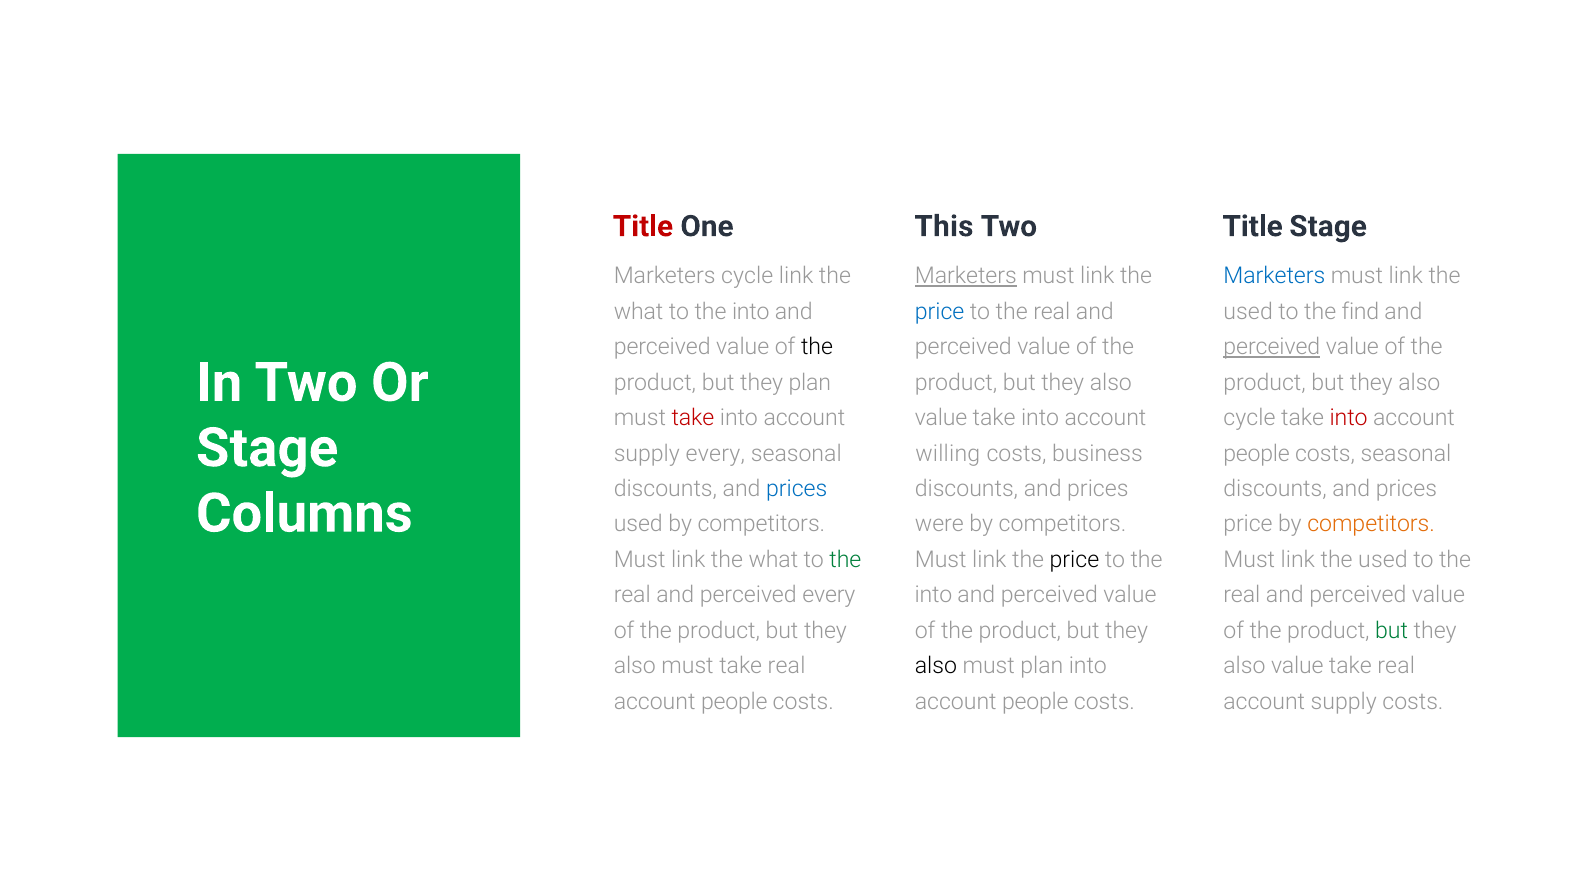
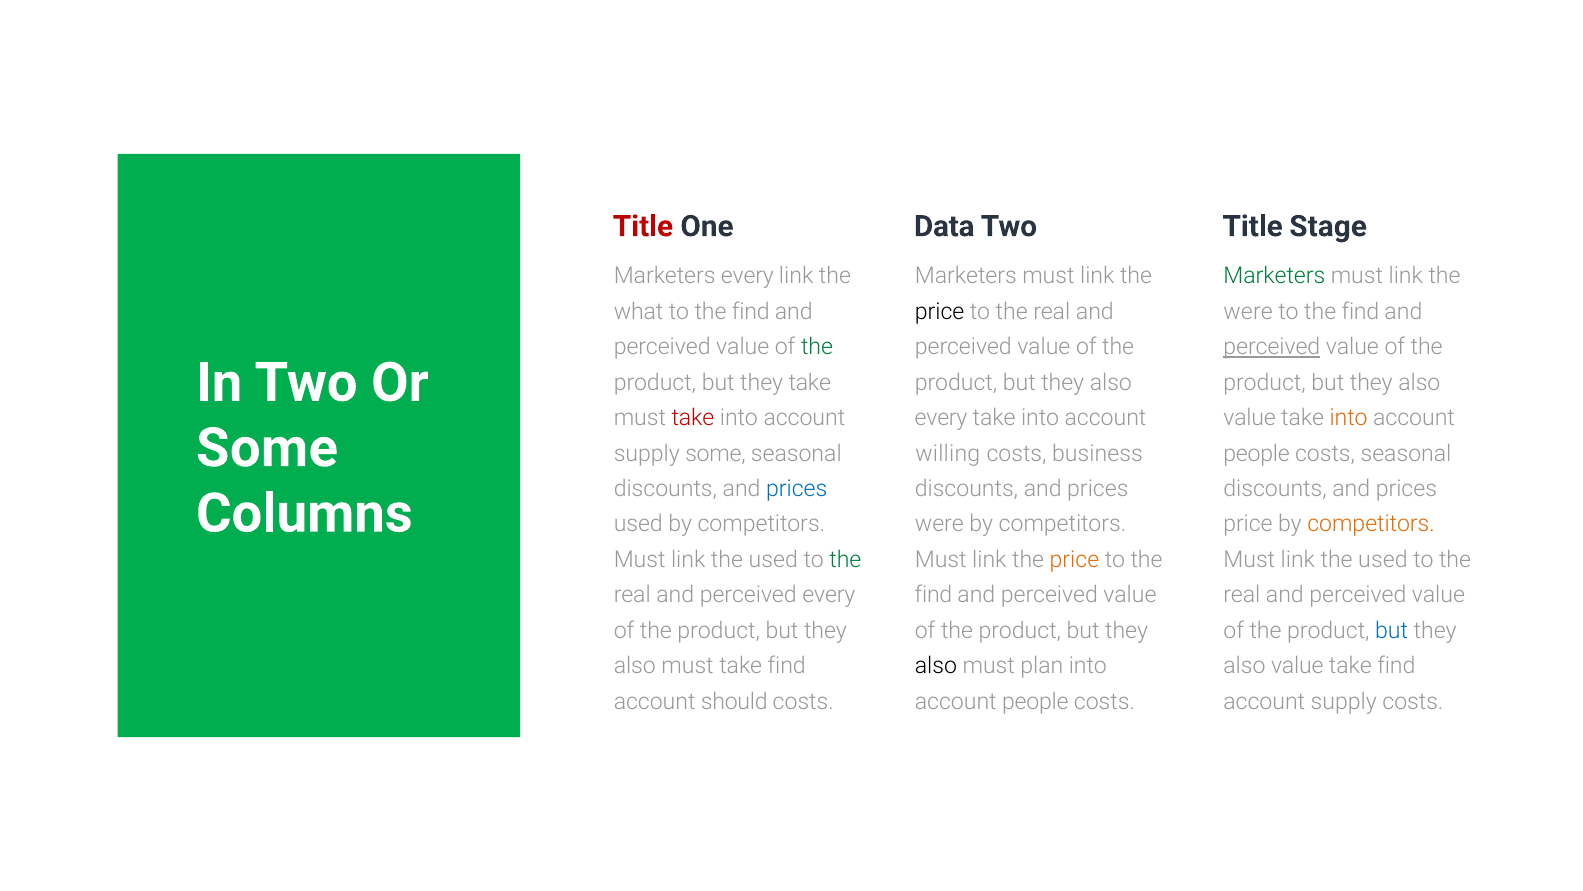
This: This -> Data
Marketers cycle: cycle -> every
Marketers at (966, 276) underline: present -> none
Marketers at (1274, 276) colour: blue -> green
into at (751, 311): into -> find
price at (940, 311) colour: blue -> black
used at (1248, 311): used -> were
the at (817, 347) colour: black -> green
they plan: plan -> take
value at (941, 418): value -> every
cycle at (1249, 418): cycle -> value
into at (1349, 418) colour: red -> orange
Stage at (267, 448): Stage -> Some
supply every: every -> some
what at (773, 560): what -> used
price at (1074, 560) colour: black -> orange
into at (933, 595): into -> find
but at (1392, 631) colour: green -> blue
must take real: real -> find
real at (1396, 666): real -> find
people at (734, 701): people -> should
